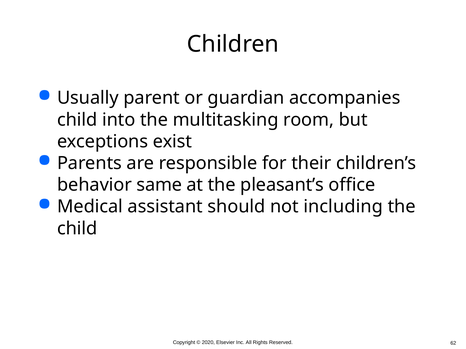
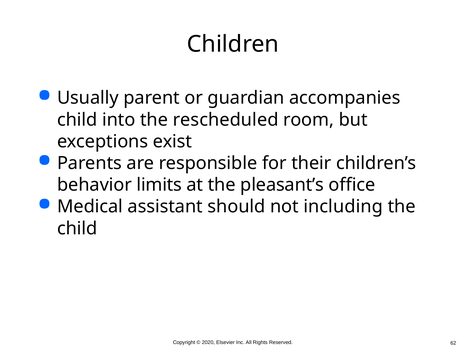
multitasking: multitasking -> rescheduled
same: same -> limits
